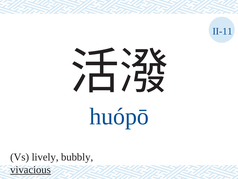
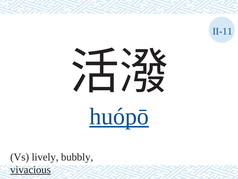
huópō underline: none -> present
